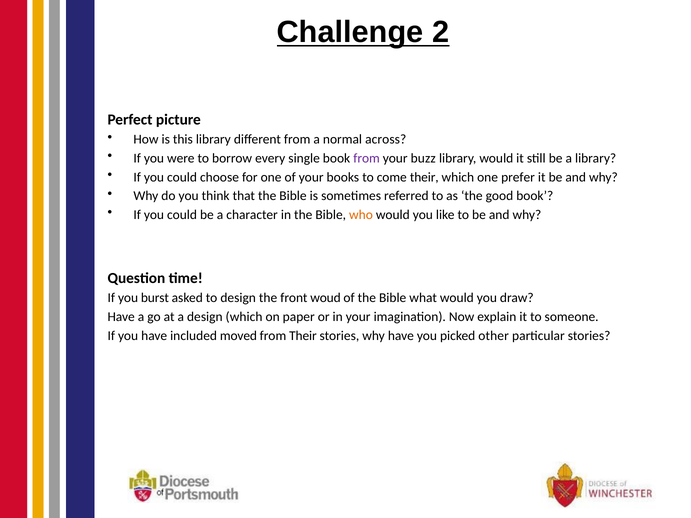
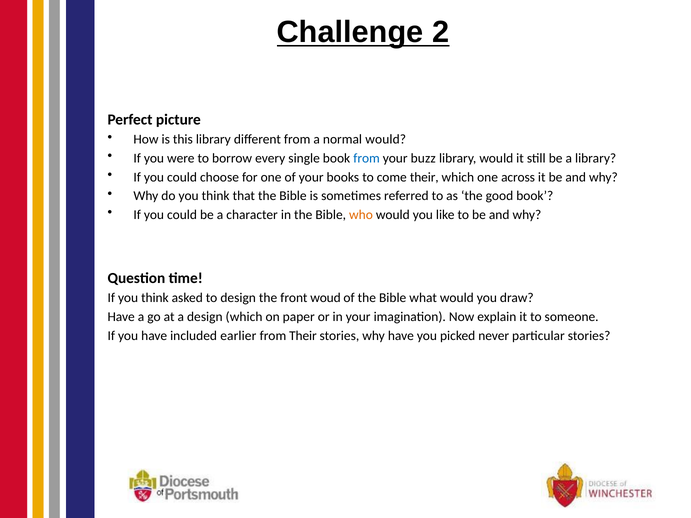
normal across: across -> would
from at (367, 158) colour: purple -> blue
prefer: prefer -> across
If you burst: burst -> think
moved: moved -> earlier
other: other -> never
